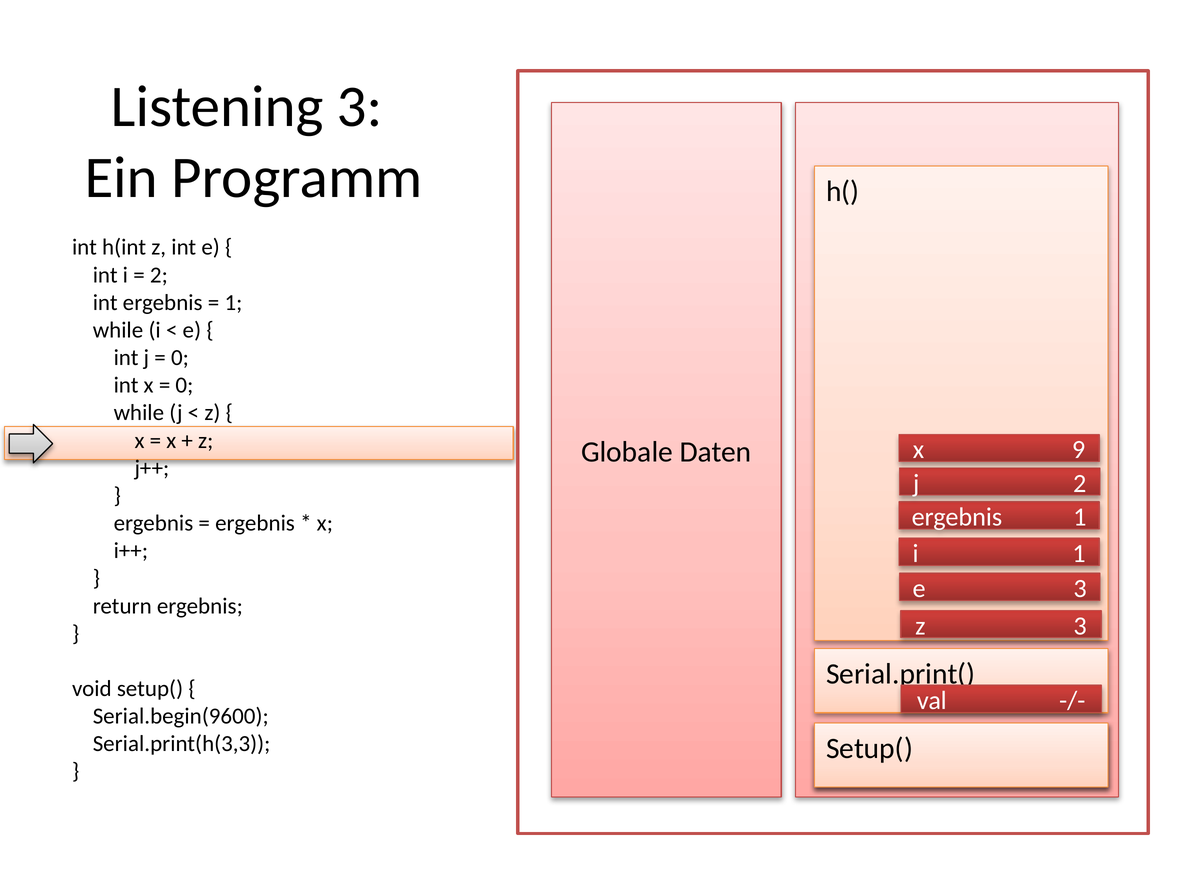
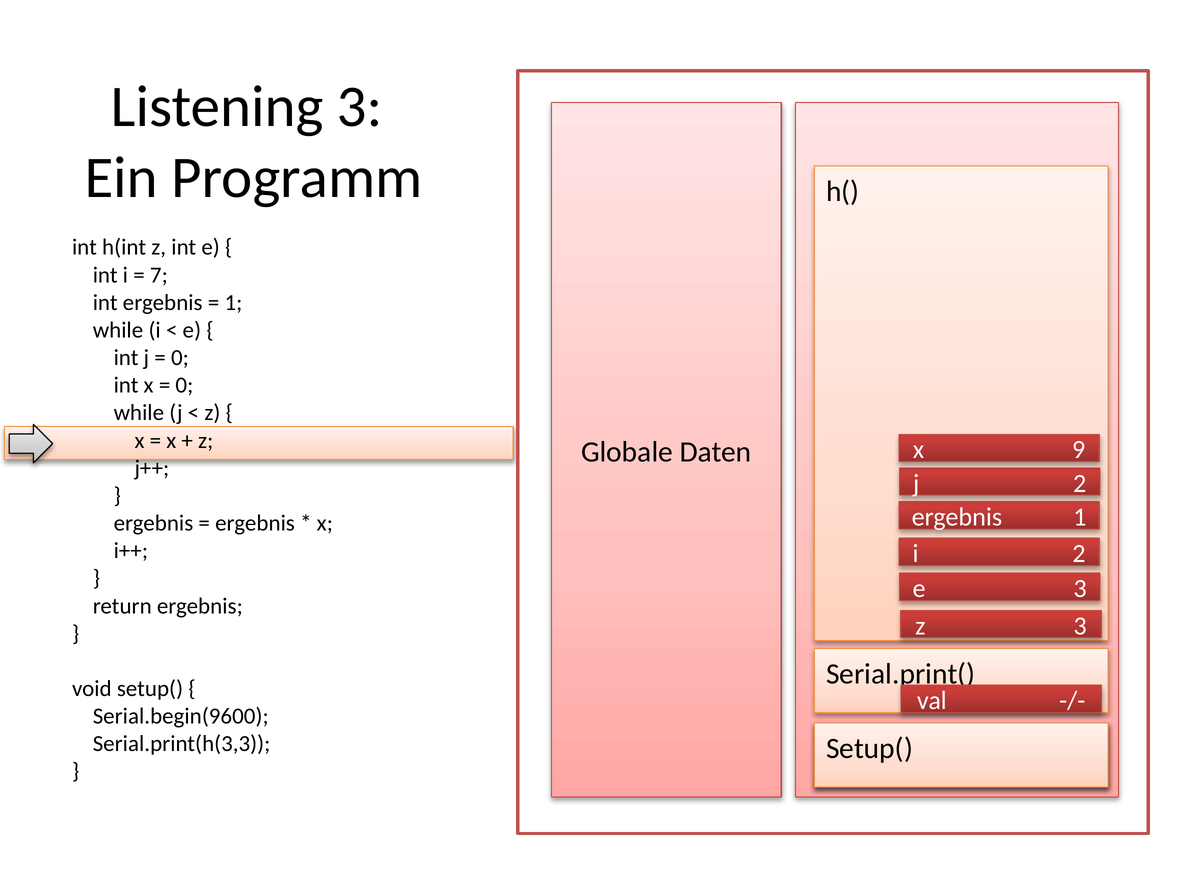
2 at (159, 275): 2 -> 7
i 1: 1 -> 2
